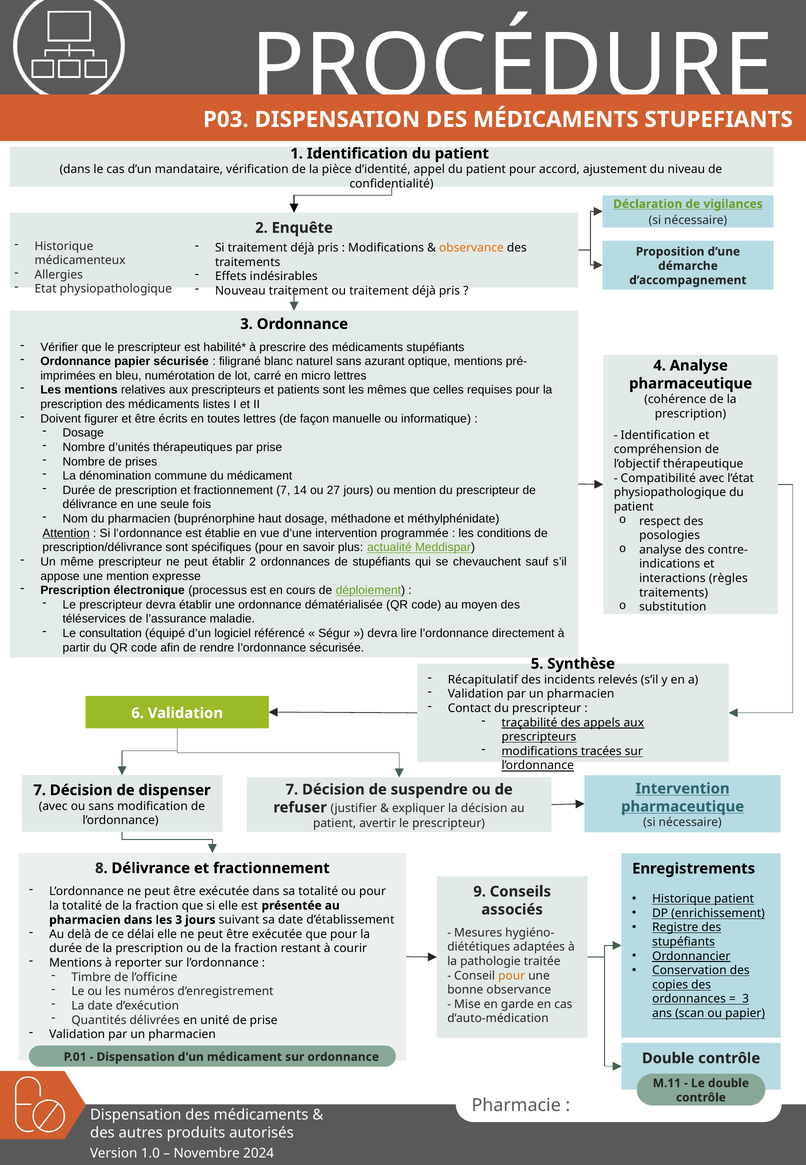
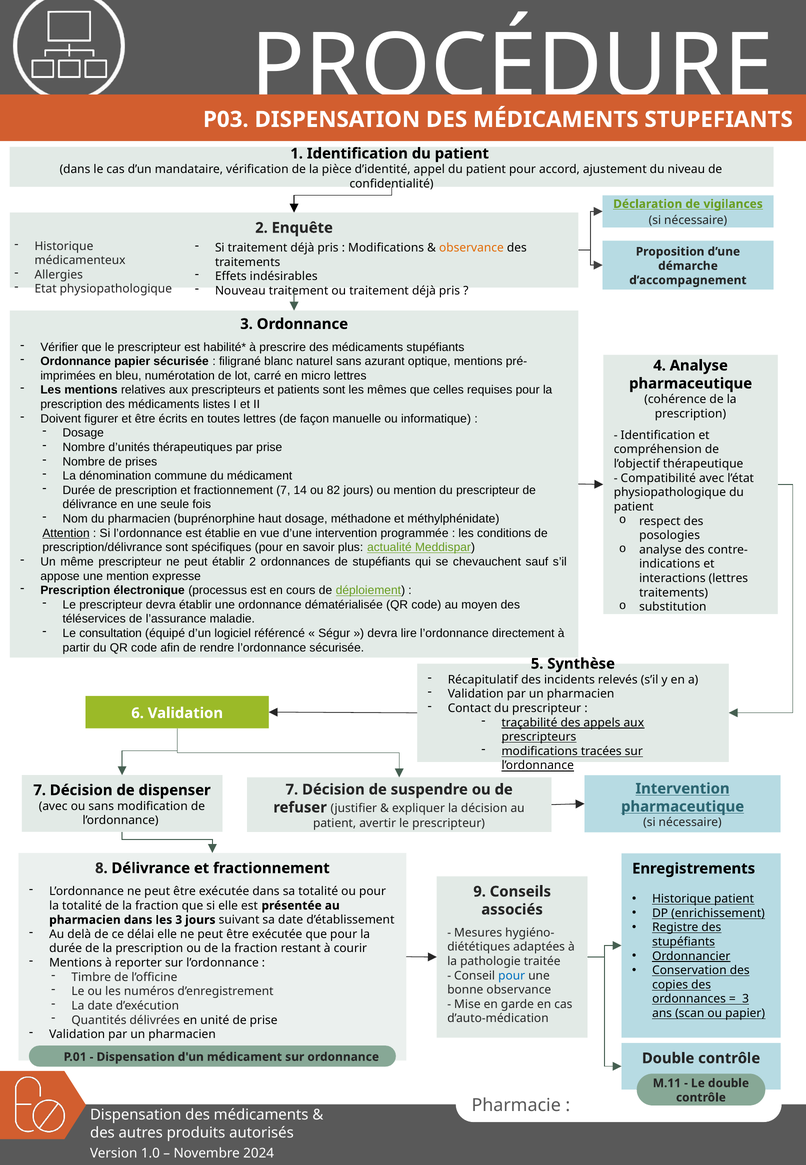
27: 27 -> 82
interactions règles: règles -> lettres
pour at (512, 975) colour: orange -> blue
